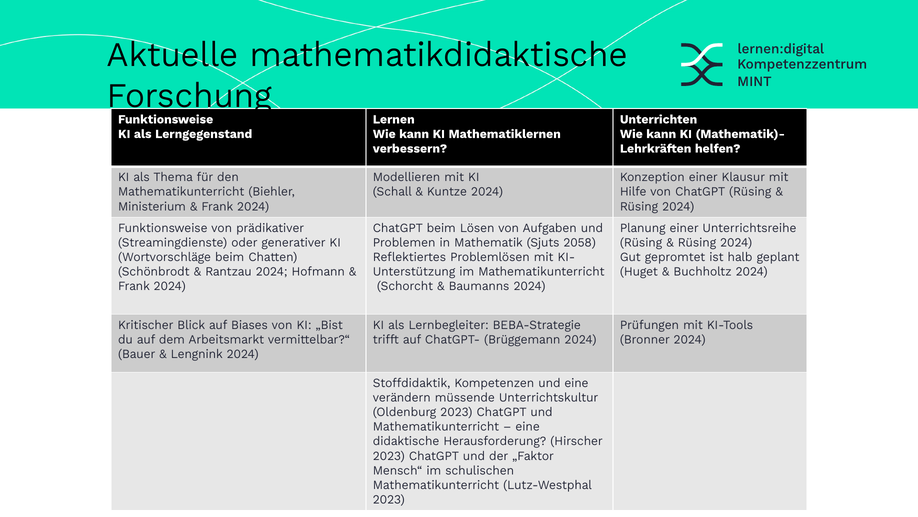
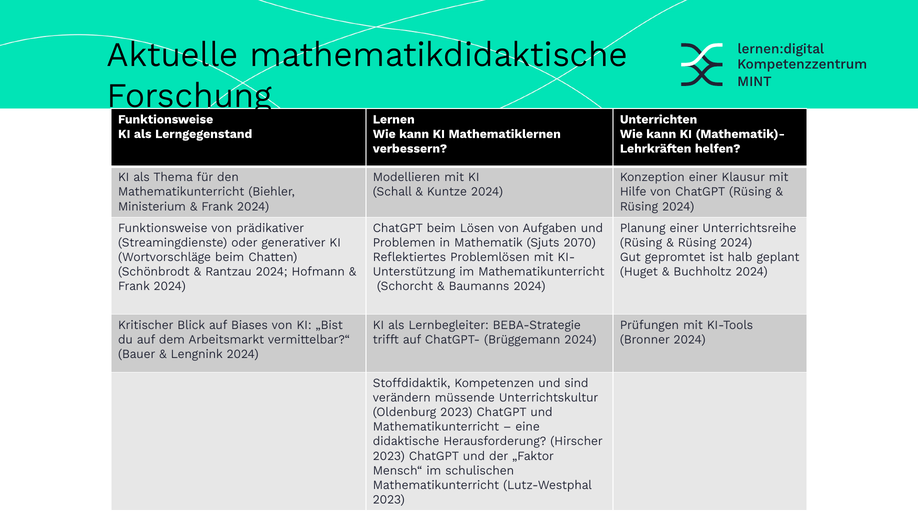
2058: 2058 -> 2070
und eine: eine -> sind
